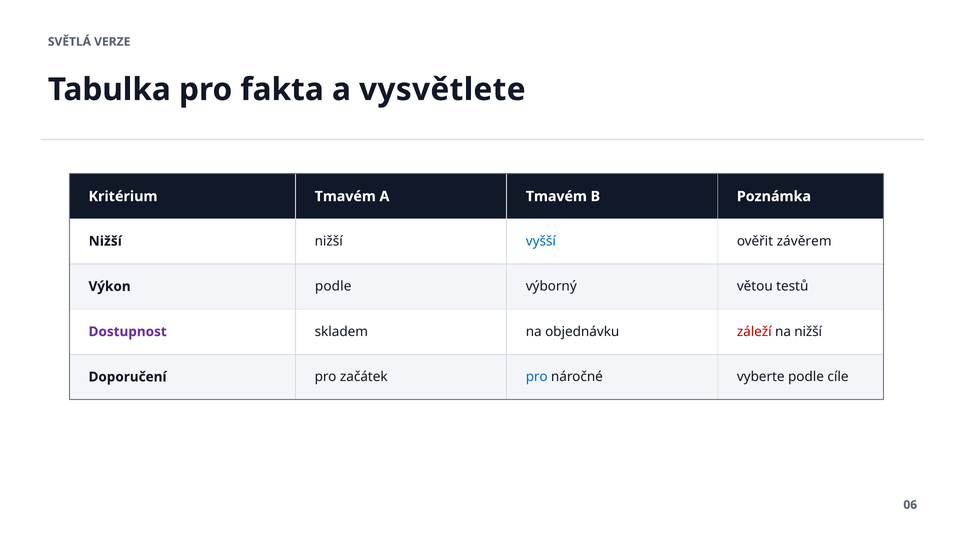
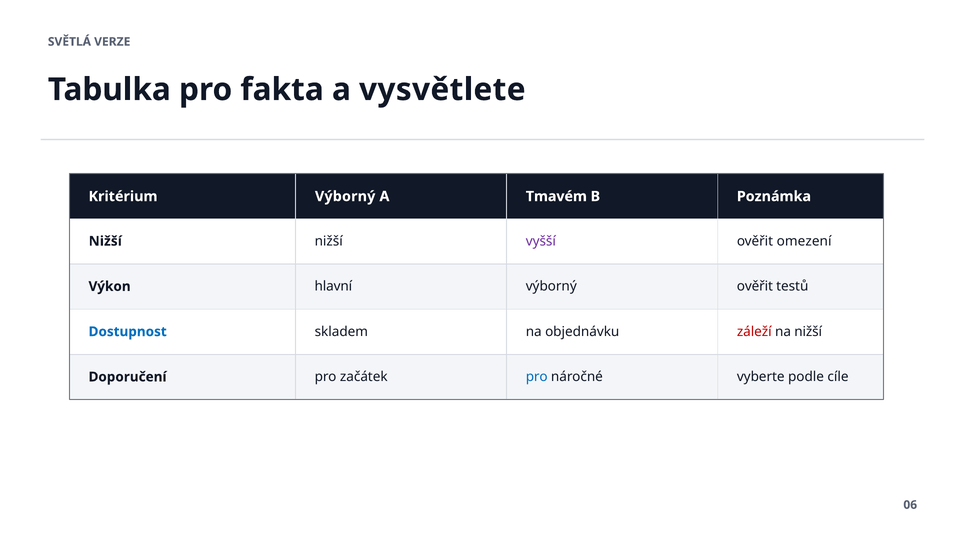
Kritérium Tmavém: Tmavém -> Výborný
vyšší colour: blue -> purple
závěrem: závěrem -> omezení
Výkon podle: podle -> hlavní
výborný větou: větou -> ověřit
Dostupnost colour: purple -> blue
